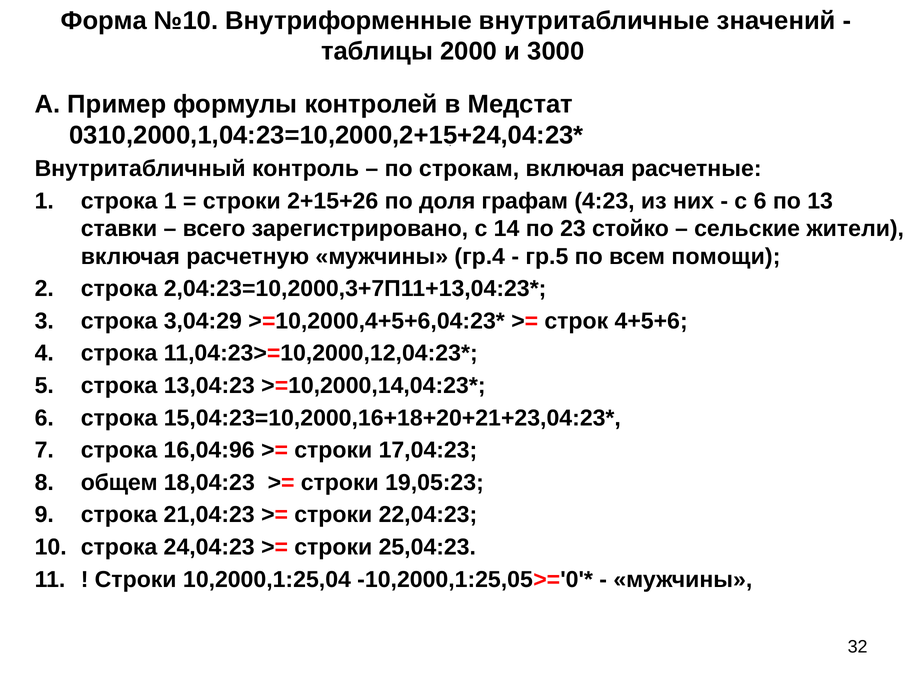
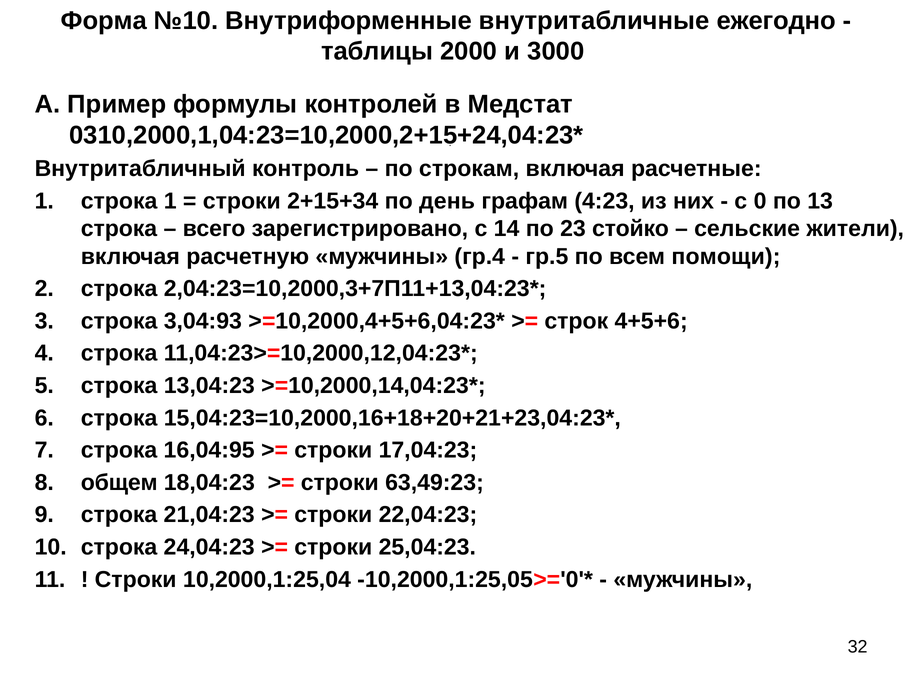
значений: значений -> ежегодно
2+15+26: 2+15+26 -> 2+15+34
доля: доля -> день
с 6: 6 -> 0
ставки at (119, 229): ставки -> cтрока
3,04:29: 3,04:29 -> 3,04:93
16,04:96: 16,04:96 -> 16,04:95
19,05:23: 19,05:23 -> 63,49:23
